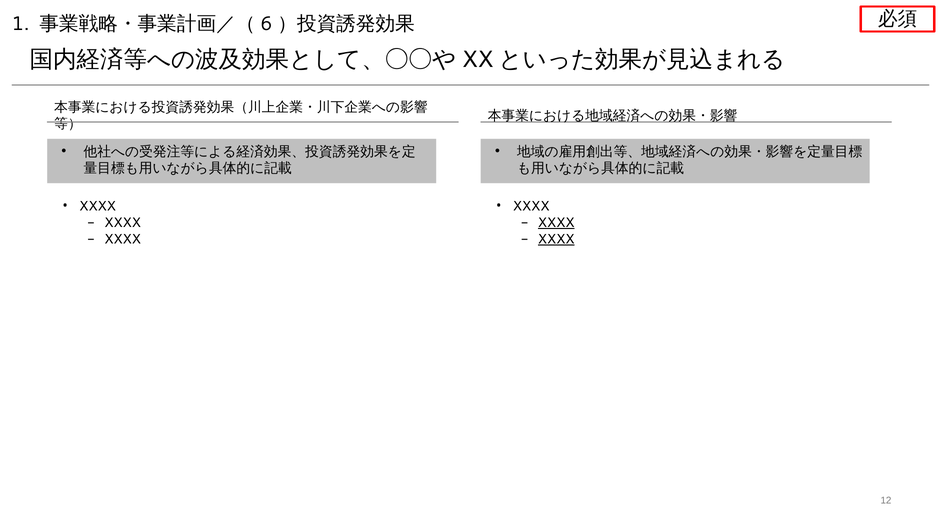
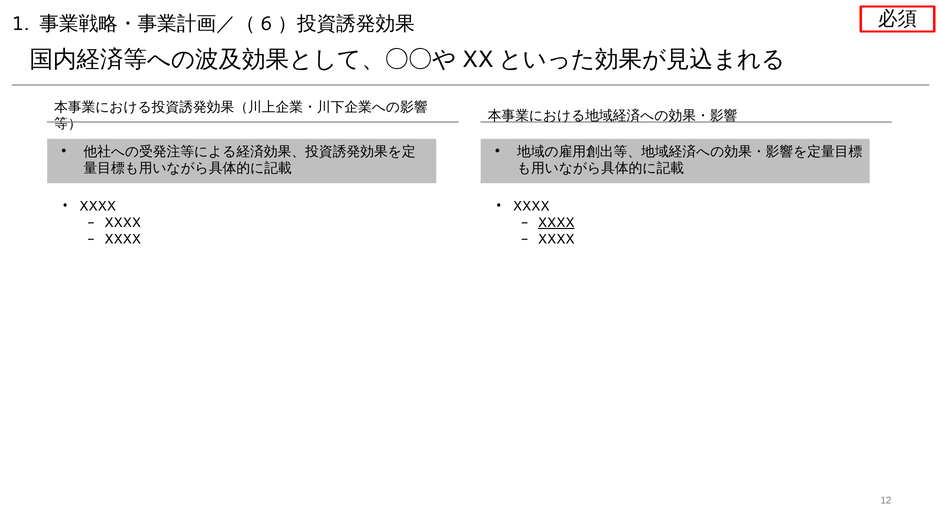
XXXX at (556, 239) underline: present -> none
